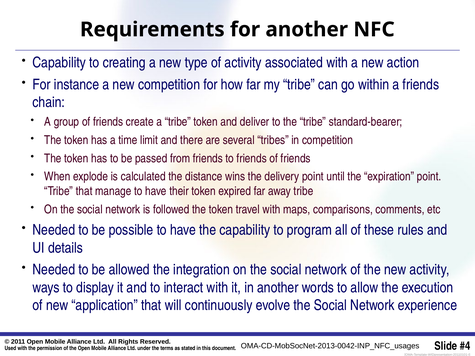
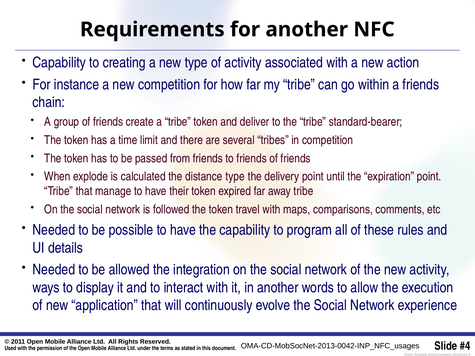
distance wins: wins -> type
